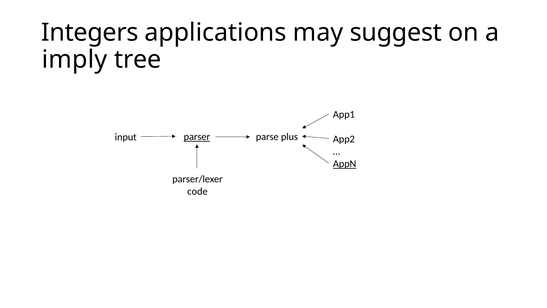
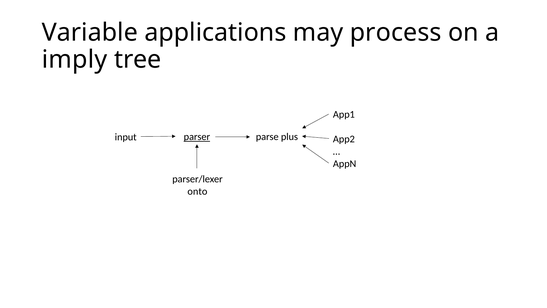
Integers: Integers -> Variable
suggest: suggest -> process
AppN underline: present -> none
code: code -> onto
